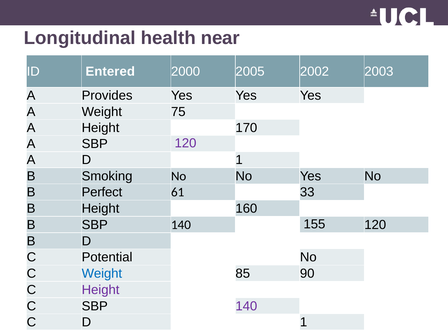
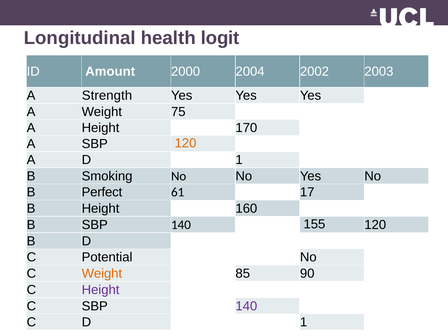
near: near -> logit
Entered: Entered -> Amount
2005: 2005 -> 2004
Provides: Provides -> Strength
120 at (186, 143) colour: purple -> orange
33: 33 -> 17
Weight at (102, 274) colour: blue -> orange
